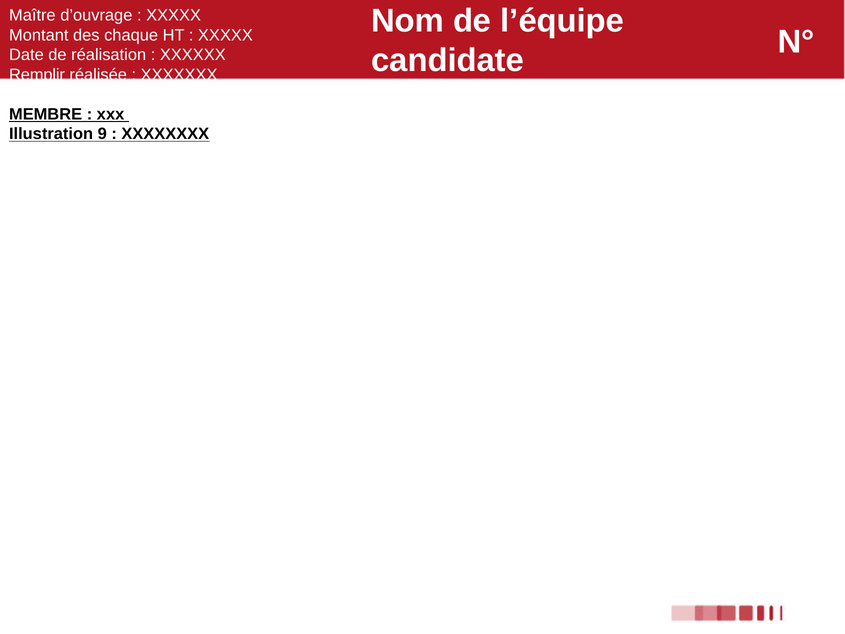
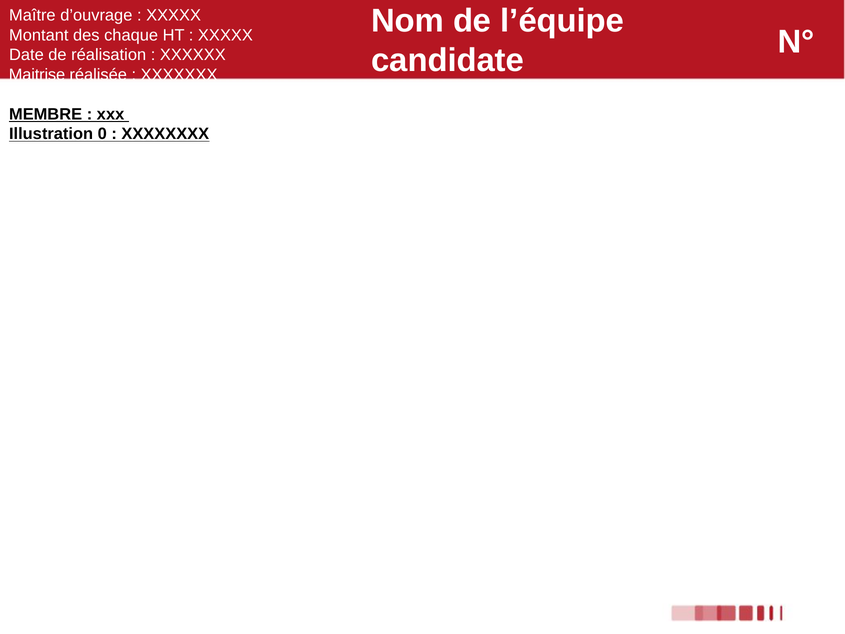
Remplir: Remplir -> Maitrise
9: 9 -> 0
